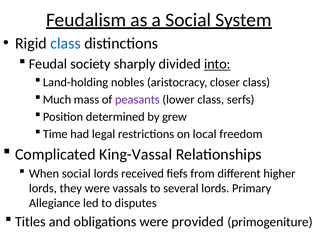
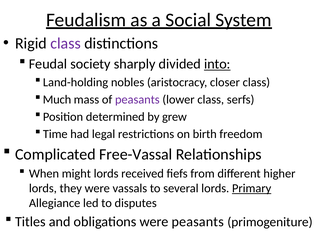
class at (66, 43) colour: blue -> purple
local: local -> birth
King-Vassal: King-Vassal -> Free-Vassal
When social: social -> might
Primary underline: none -> present
were provided: provided -> peasants
